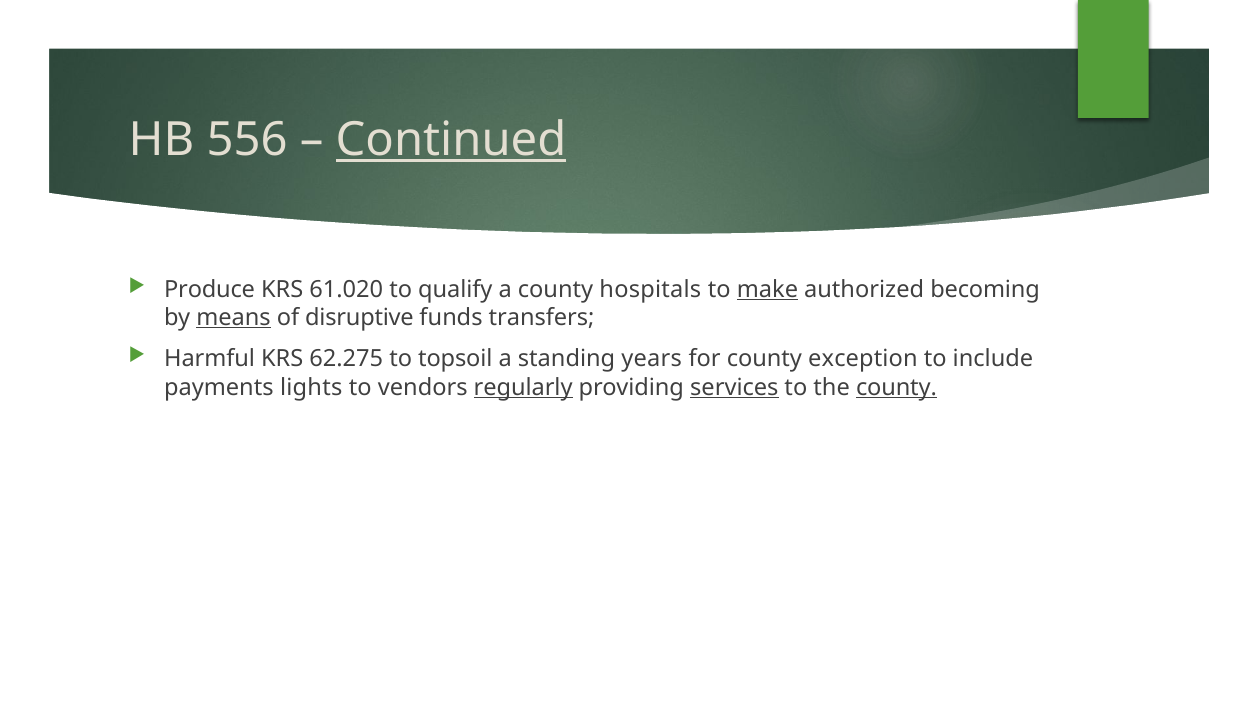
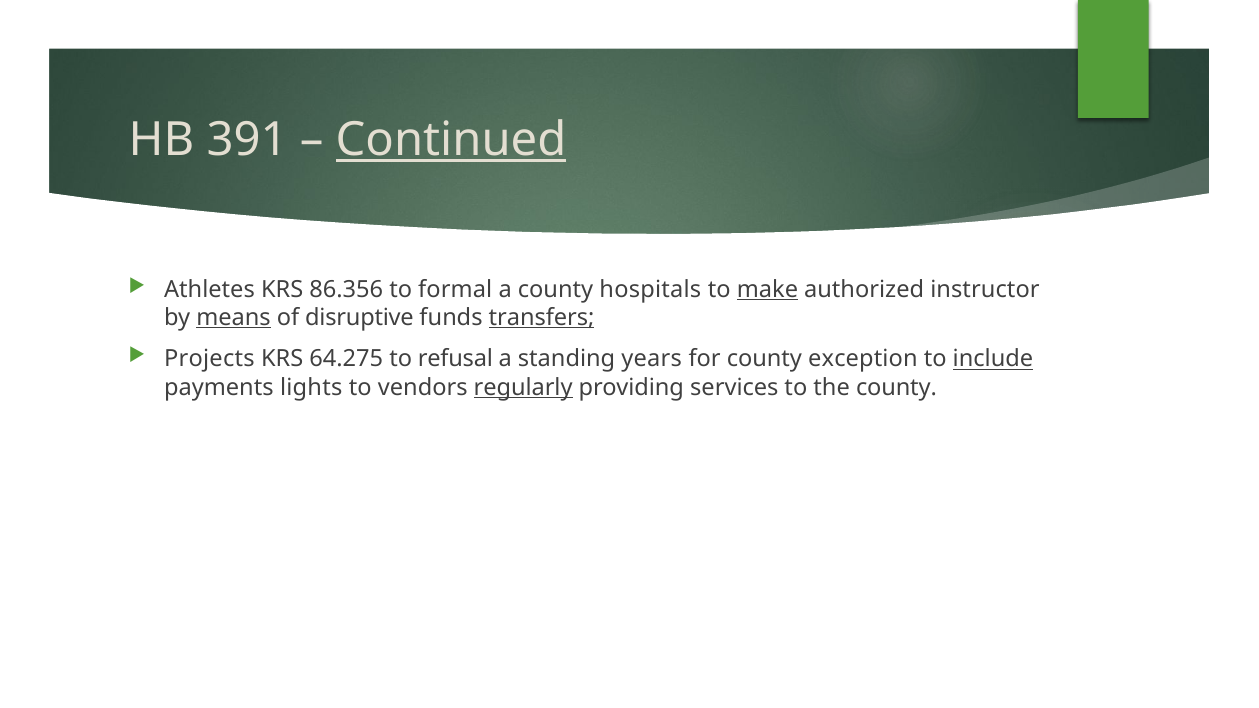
556: 556 -> 391
Produce: Produce -> Athletes
61.020: 61.020 -> 86.356
qualify: qualify -> formal
becoming: becoming -> instructor
transfers underline: none -> present
Harmful: Harmful -> Projects
62.275: 62.275 -> 64.275
topsoil: topsoil -> refusal
include underline: none -> present
services underline: present -> none
county at (896, 387) underline: present -> none
